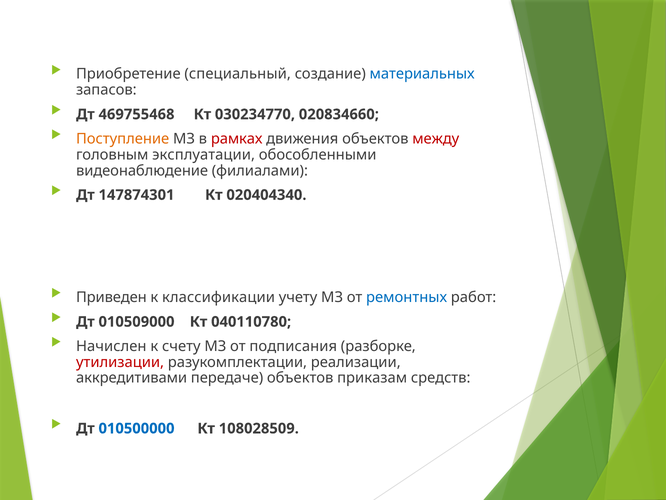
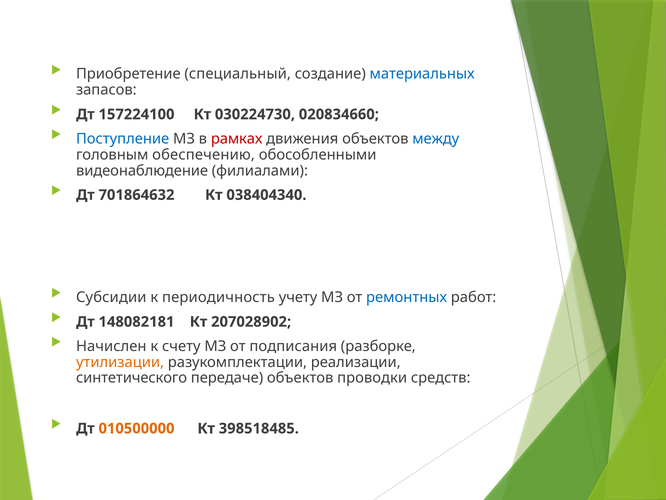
469755468: 469755468 -> 157224100
030234770: 030234770 -> 030224730
Поступление colour: orange -> blue
между colour: red -> blue
эксплуатации: эксплуатации -> обеспечению
147874301: 147874301 -> 701864632
020404340: 020404340 -> 038404340
Приведен: Приведен -> Субсидии
классификации: классификации -> периодичность
010509000: 010509000 -> 148082181
040110780: 040110780 -> 207028902
утилизации colour: red -> orange
аккредитивами: аккредитивами -> синтетического
приказам: приказам -> проводки
010500000 colour: blue -> orange
108028509: 108028509 -> 398518485
